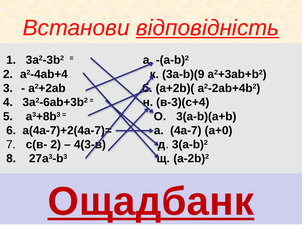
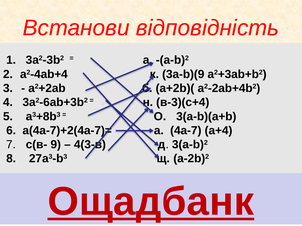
відповідність underline: present -> none
a+0: a+0 -> a+4
с(в- 2: 2 -> 9
